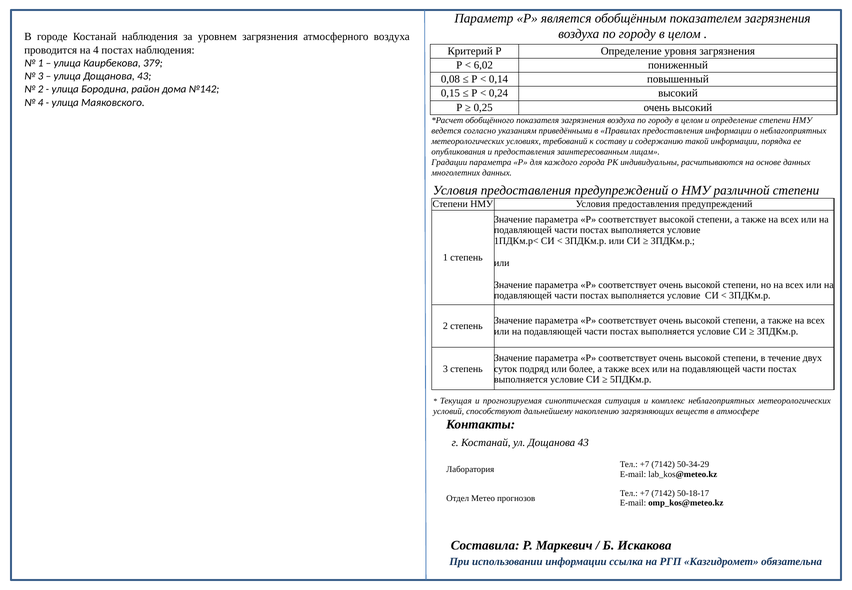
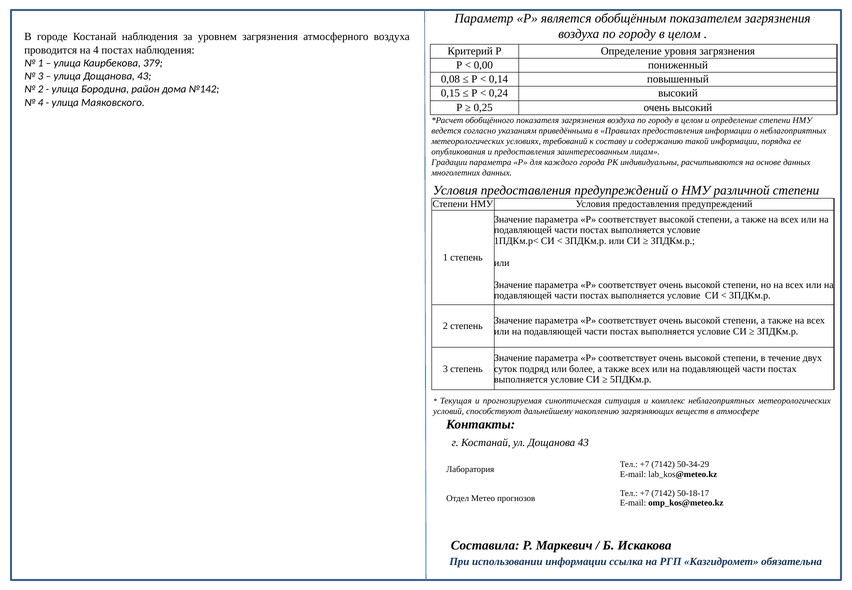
6,02: 6,02 -> 0,00
